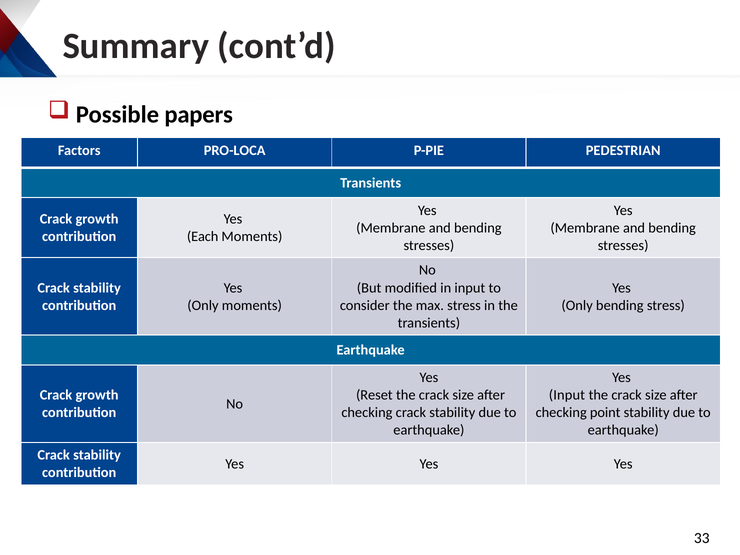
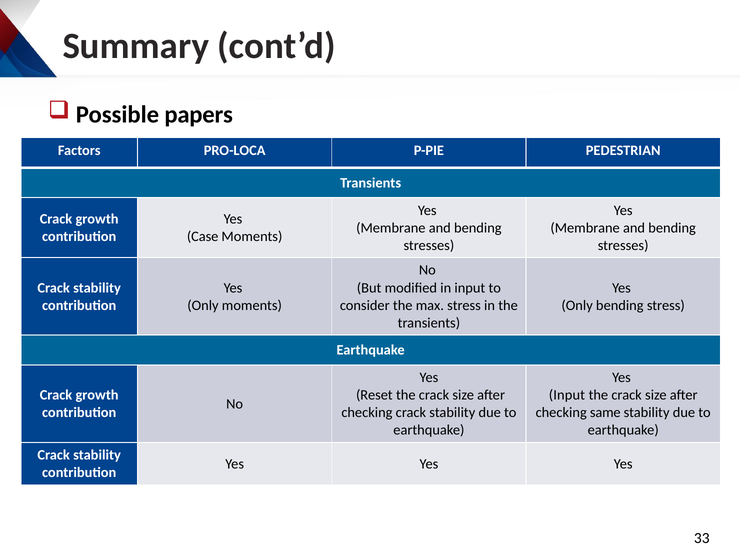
Each: Each -> Case
point: point -> same
